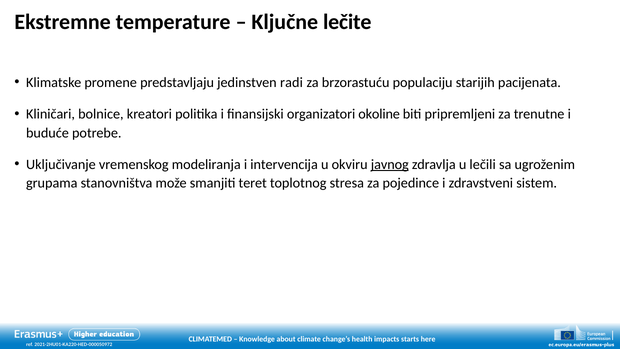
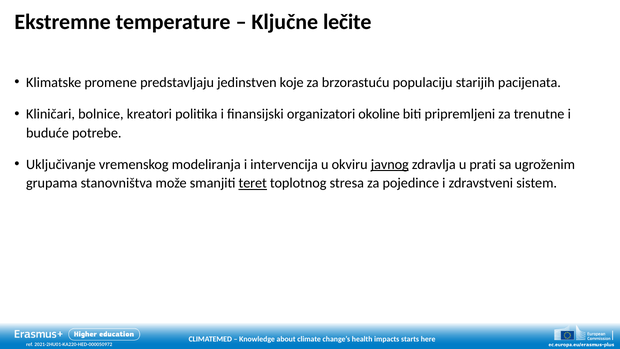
radi: radi -> koje
lečili: lečili -> prati
teret underline: none -> present
